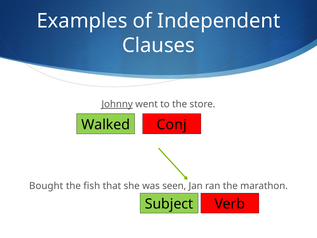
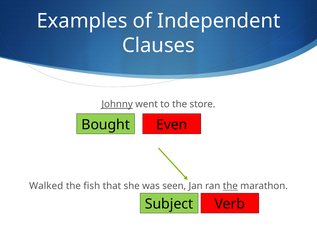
Walked: Walked -> Bought
Conj: Conj -> Even
Bought: Bought -> Walked
the at (230, 186) underline: none -> present
